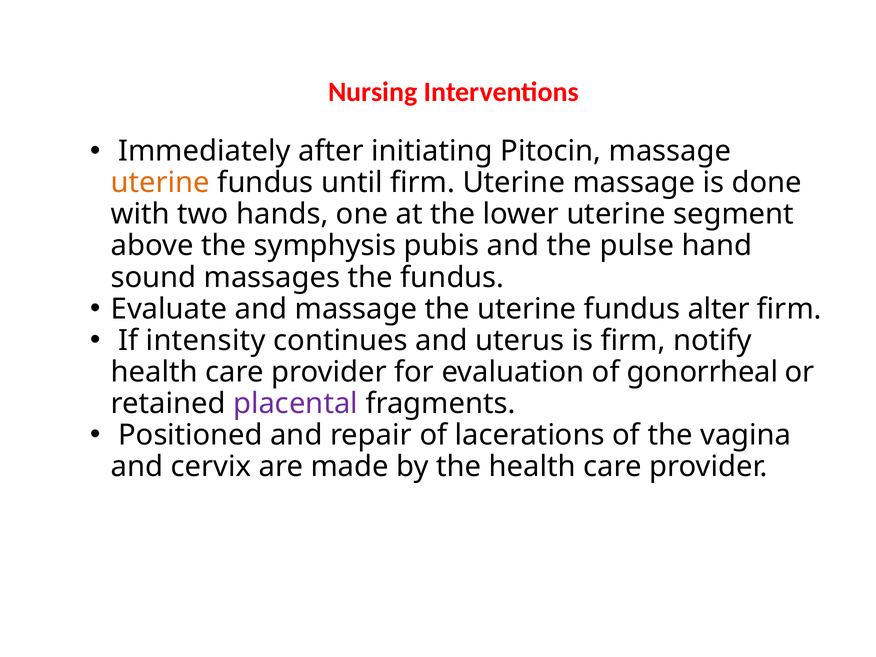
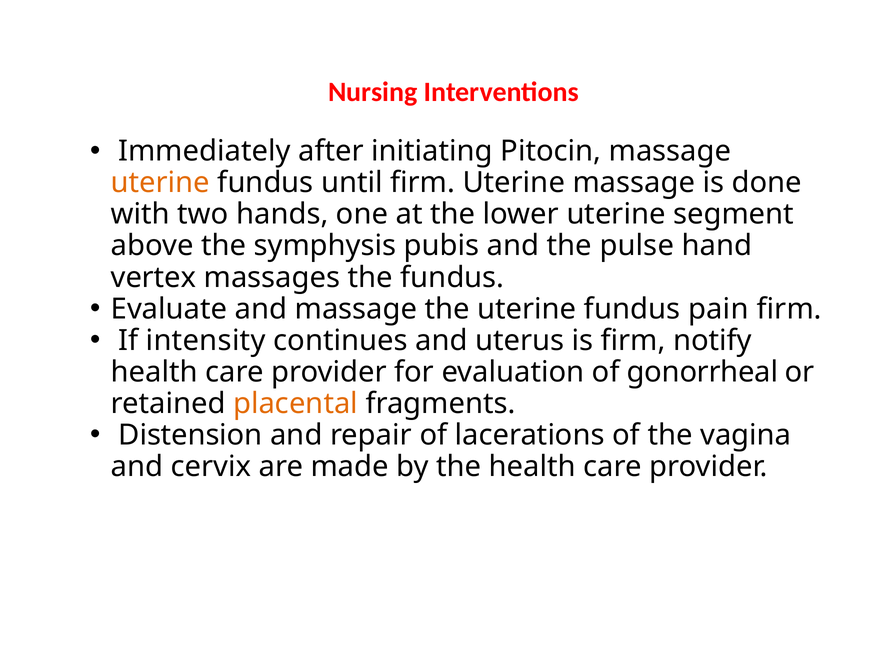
sound: sound -> vertex
alter: alter -> pain
placental colour: purple -> orange
Positioned: Positioned -> Distension
